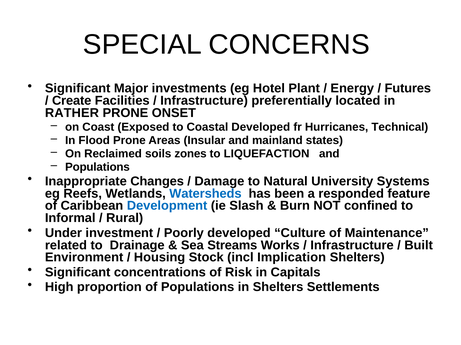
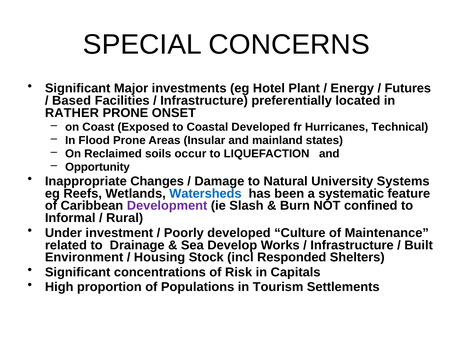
Create: Create -> Based
zones: zones -> occur
Populations at (97, 167): Populations -> Opportunity
responded: responded -> systematic
Development colour: blue -> purple
Streams: Streams -> Develop
Implication: Implication -> Responded
in Shelters: Shelters -> Tourism
